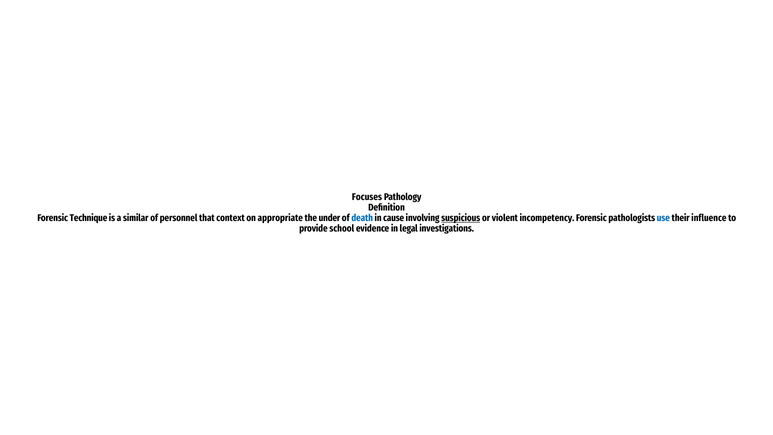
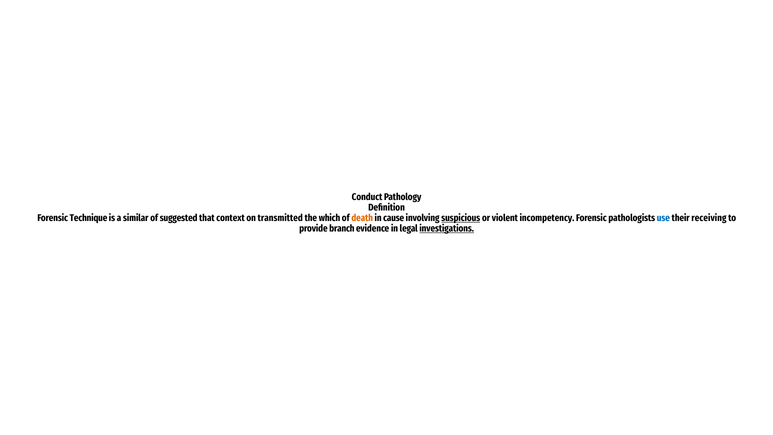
Focuses: Focuses -> Conduct
personnel: personnel -> suggested
appropriate: appropriate -> transmitted
under: under -> which
death colour: blue -> orange
influence: influence -> receiving
school: school -> branch
investigations underline: none -> present
